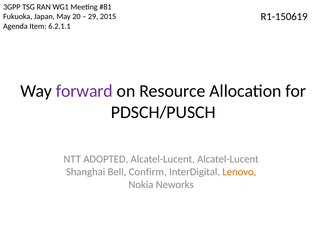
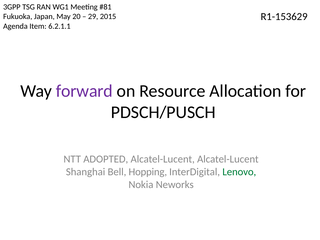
R1-150619: R1-150619 -> R1-153629
Confirm: Confirm -> Hopping
Lenovo colour: orange -> green
